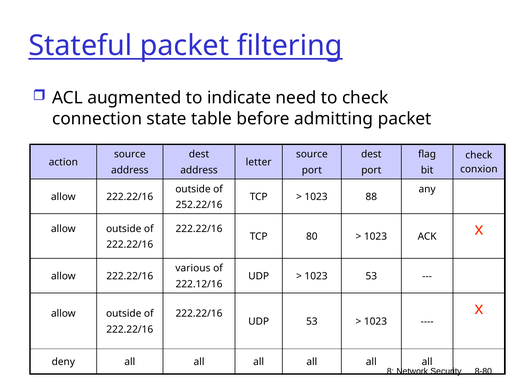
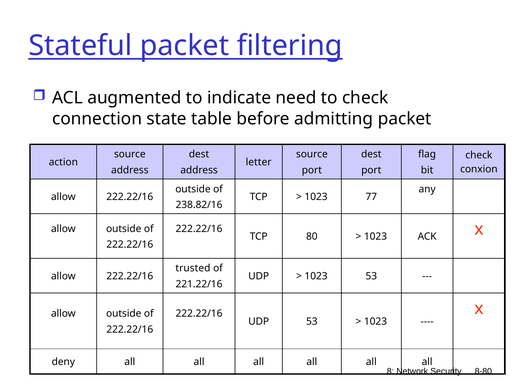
88: 88 -> 77
252.22/16: 252.22/16 -> 238.82/16
various: various -> trusted
222.12/16: 222.12/16 -> 221.22/16
